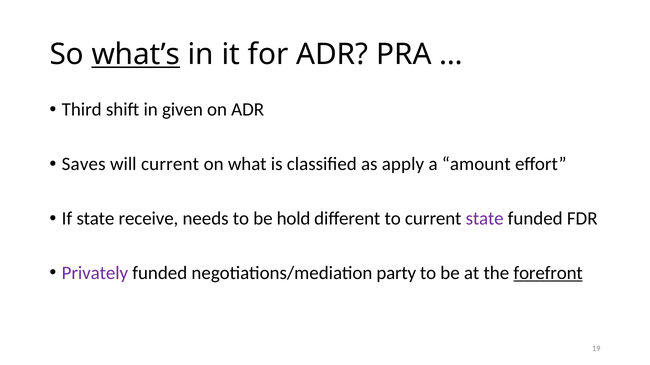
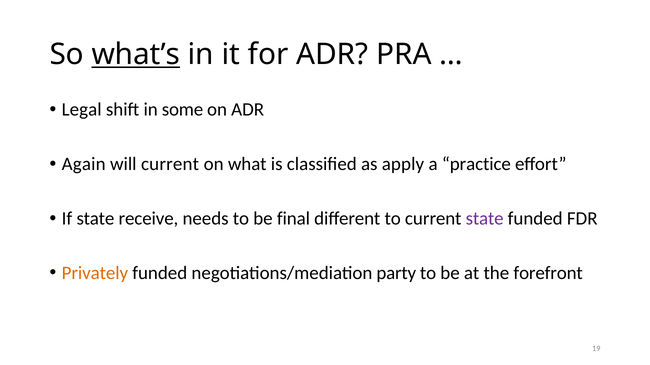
Third: Third -> Legal
given: given -> some
Saves: Saves -> Again
amount: amount -> practice
hold: hold -> final
Privately colour: purple -> orange
forefront underline: present -> none
